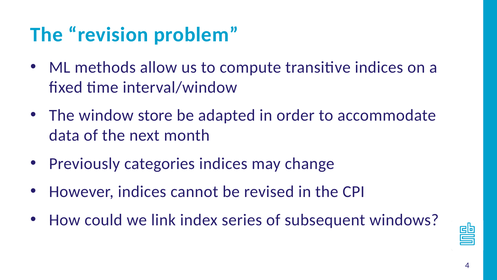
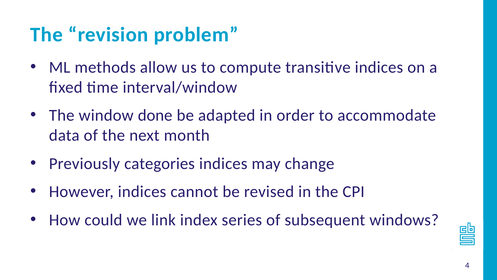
store: store -> done
